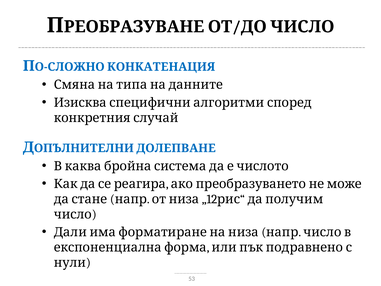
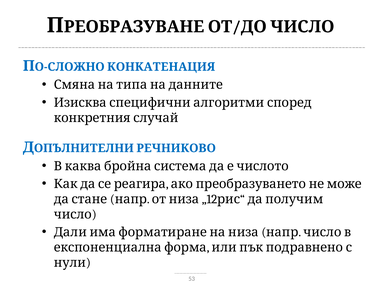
ДОЛЕПВАНЕ: ДОЛЕПВАНЕ -> РЕЧНИКОВО
